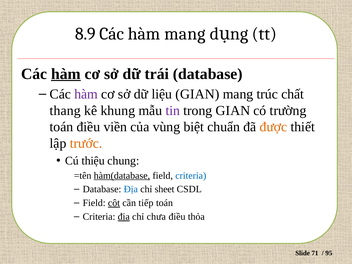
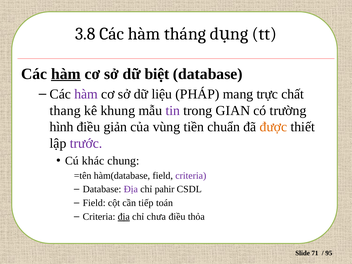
8.9: 8.9 -> 3.8
hàm mang: mang -> tháng
trái: trái -> biệt
liệu GIAN: GIAN -> PHÁP
trúc: trúc -> trực
toán at (61, 127): toán -> hình
viền: viền -> giản
biệt: biệt -> tiền
trước colour: orange -> purple
thiệu: thiệu -> khác
hàm(database underline: present -> none
criteria at (191, 176) colour: blue -> purple
Địa at (131, 189) colour: blue -> purple
sheet: sheet -> pahir
cột underline: present -> none
